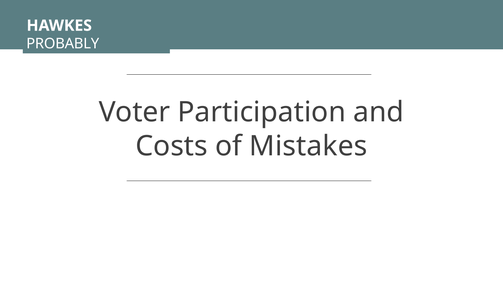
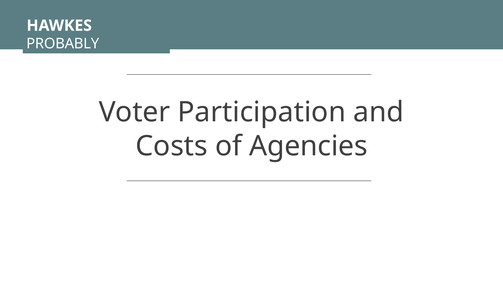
Mistakes: Mistakes -> Agencies
